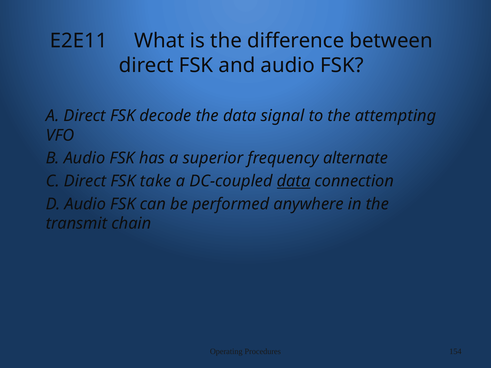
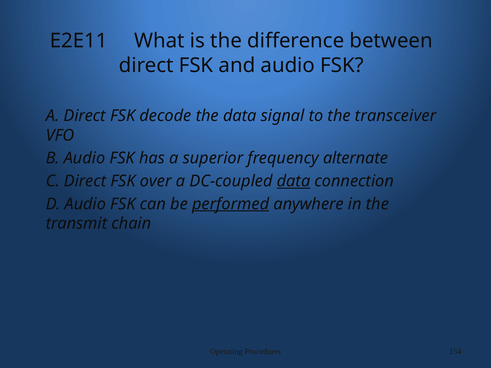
attempting: attempting -> transceiver
take: take -> over
performed underline: none -> present
